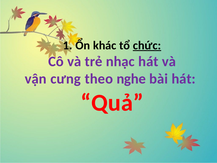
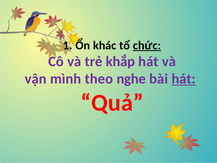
nhạc: nhạc -> khắp
cưng: cưng -> mình
hát at (184, 79) underline: none -> present
